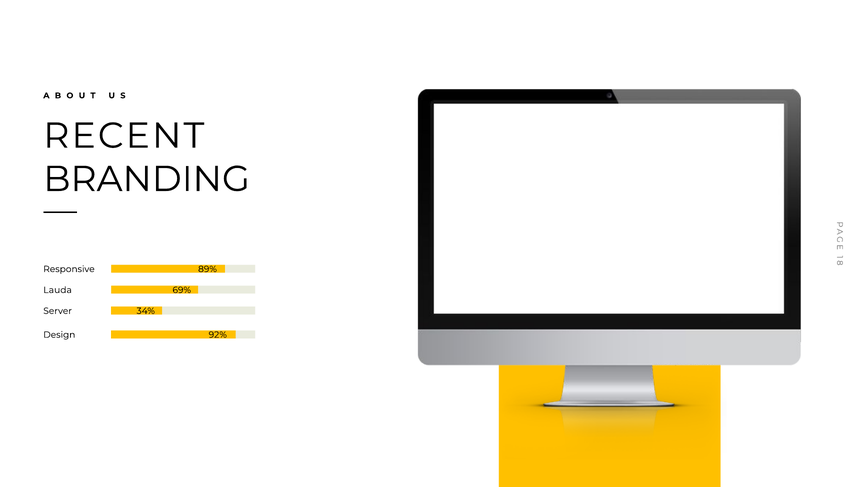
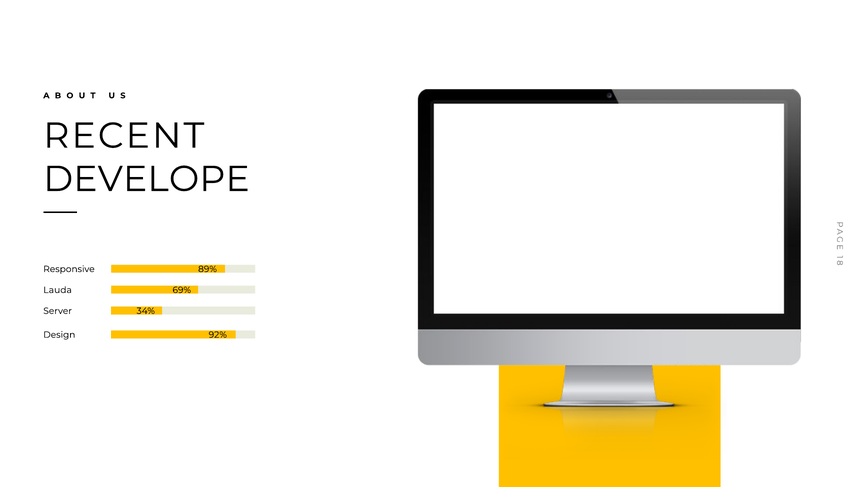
BRANDING: BRANDING -> DEVELOPE
